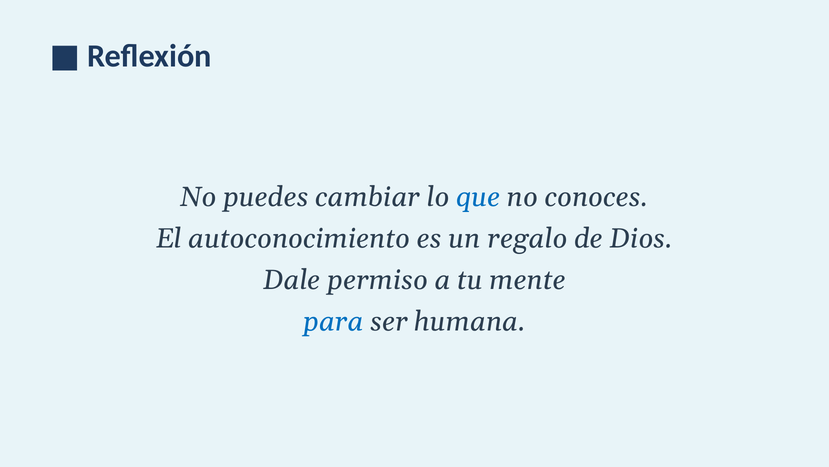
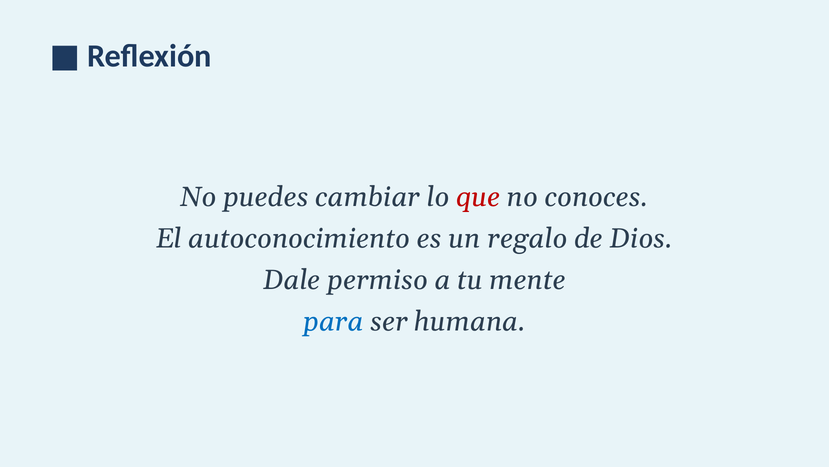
que colour: blue -> red
